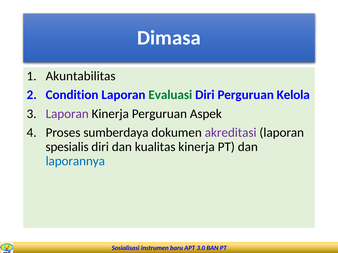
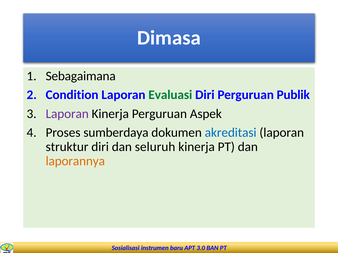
Akuntabilitas: Akuntabilitas -> Sebagaimana
Kelola: Kelola -> Publik
akreditasi colour: purple -> blue
spesialis: spesialis -> struktur
kualitas: kualitas -> seluruh
laporannya colour: blue -> orange
